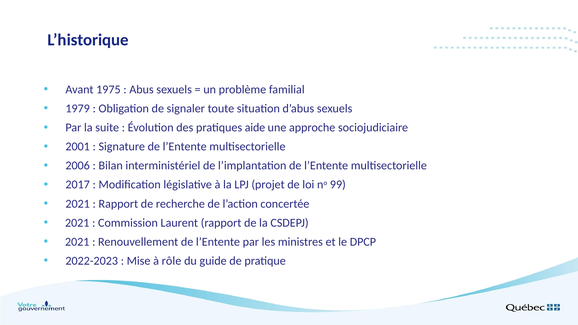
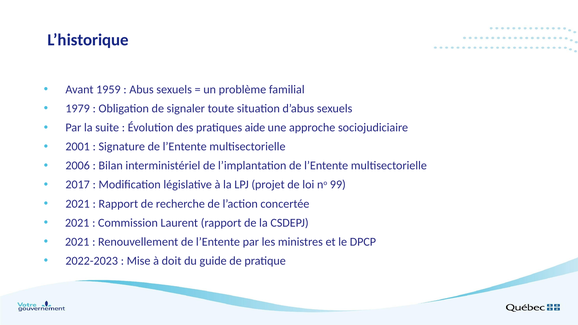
1975: 1975 -> 1959
rôle: rôle -> doit
